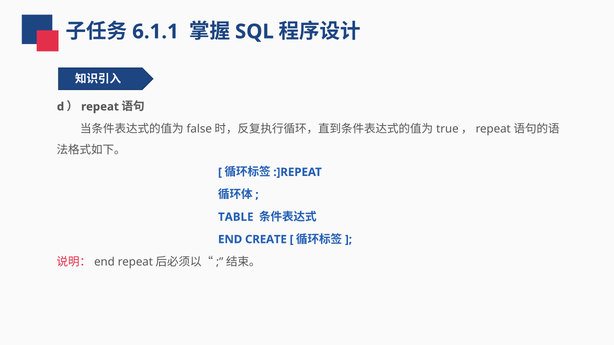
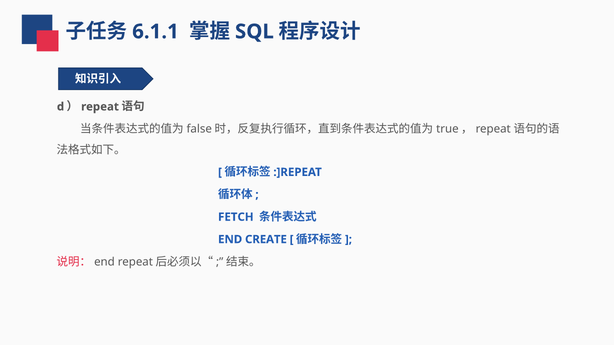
TABLE: TABLE -> FETCH
